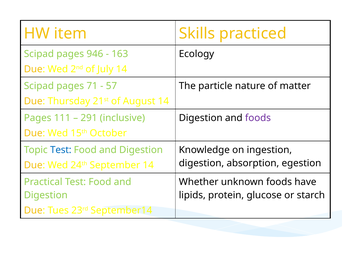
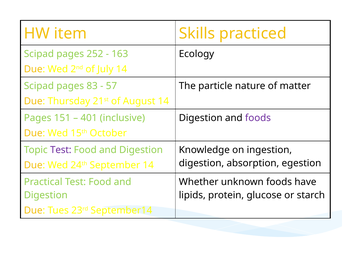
946: 946 -> 252
71: 71 -> 83
111: 111 -> 151
291: 291 -> 401
Test at (61, 150) colour: blue -> purple
